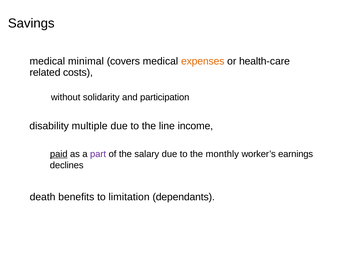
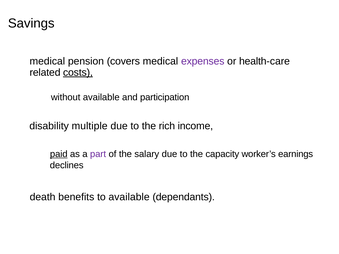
minimal: minimal -> pension
expenses colour: orange -> purple
costs underline: none -> present
without solidarity: solidarity -> available
line: line -> rich
monthly: monthly -> capacity
to limitation: limitation -> available
